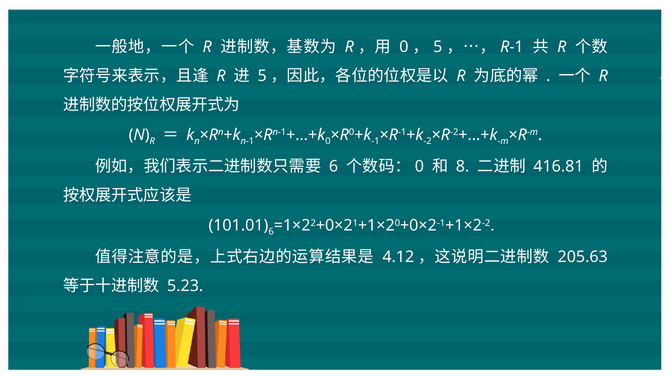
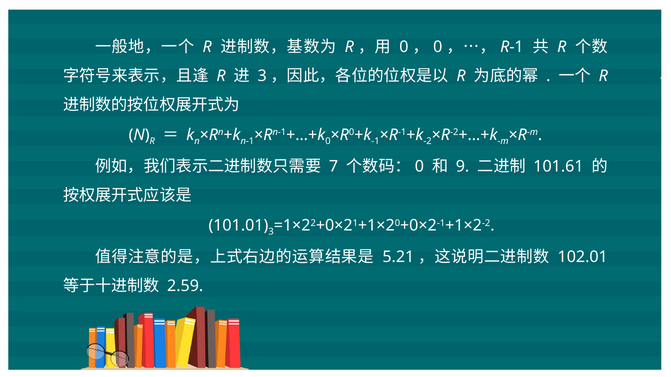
5 at (438, 47): 5 -> 0
5 at (262, 76): 5 -> 3
6 at (334, 167): 6 -> 7
8: 8 -> 9
416.81: 416.81 -> 101.61
101.01 6: 6 -> 3
4.12: 4.12 -> 5.21
205.63: 205.63 -> 102.01
5.23: 5.23 -> 2.59
